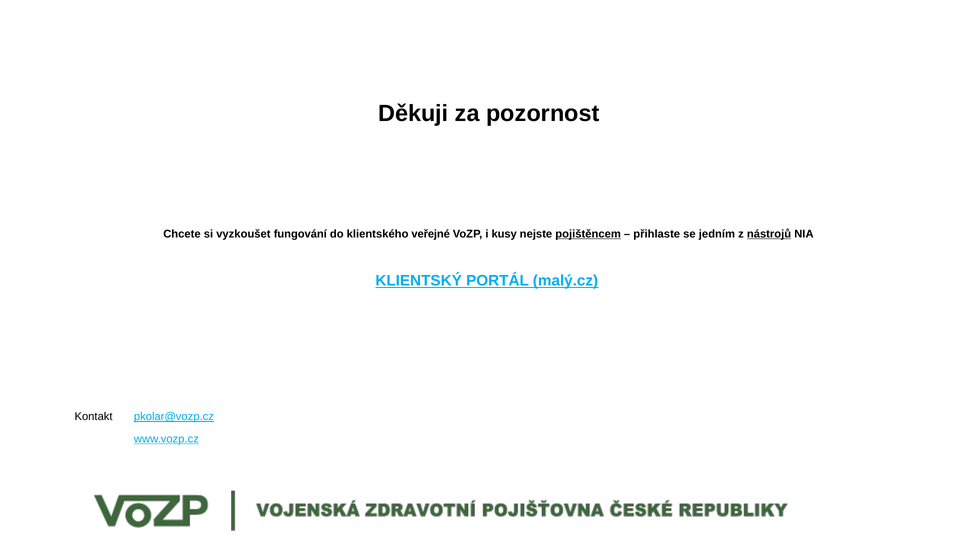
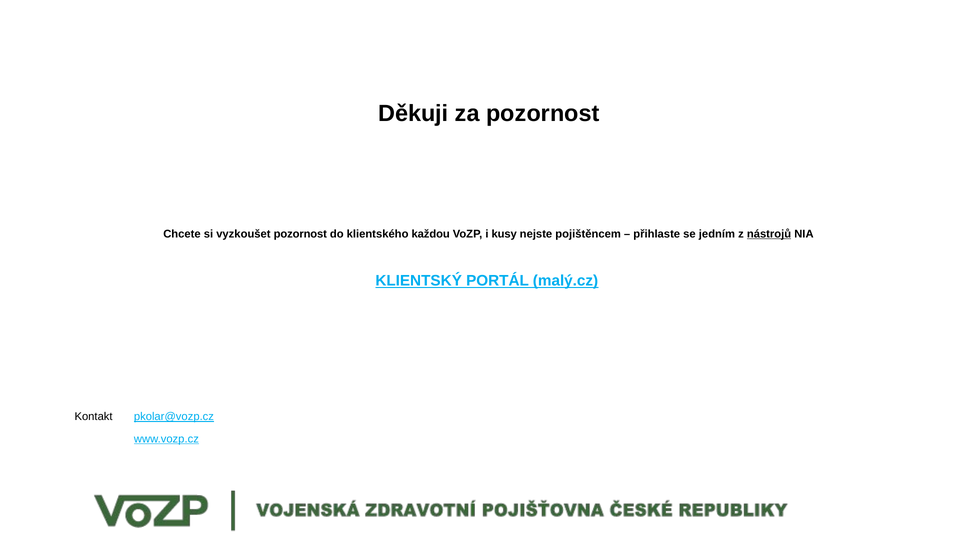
vyzkoušet fungování: fungování -> pozornost
veřejné: veřejné -> každou
pojištěncem underline: present -> none
